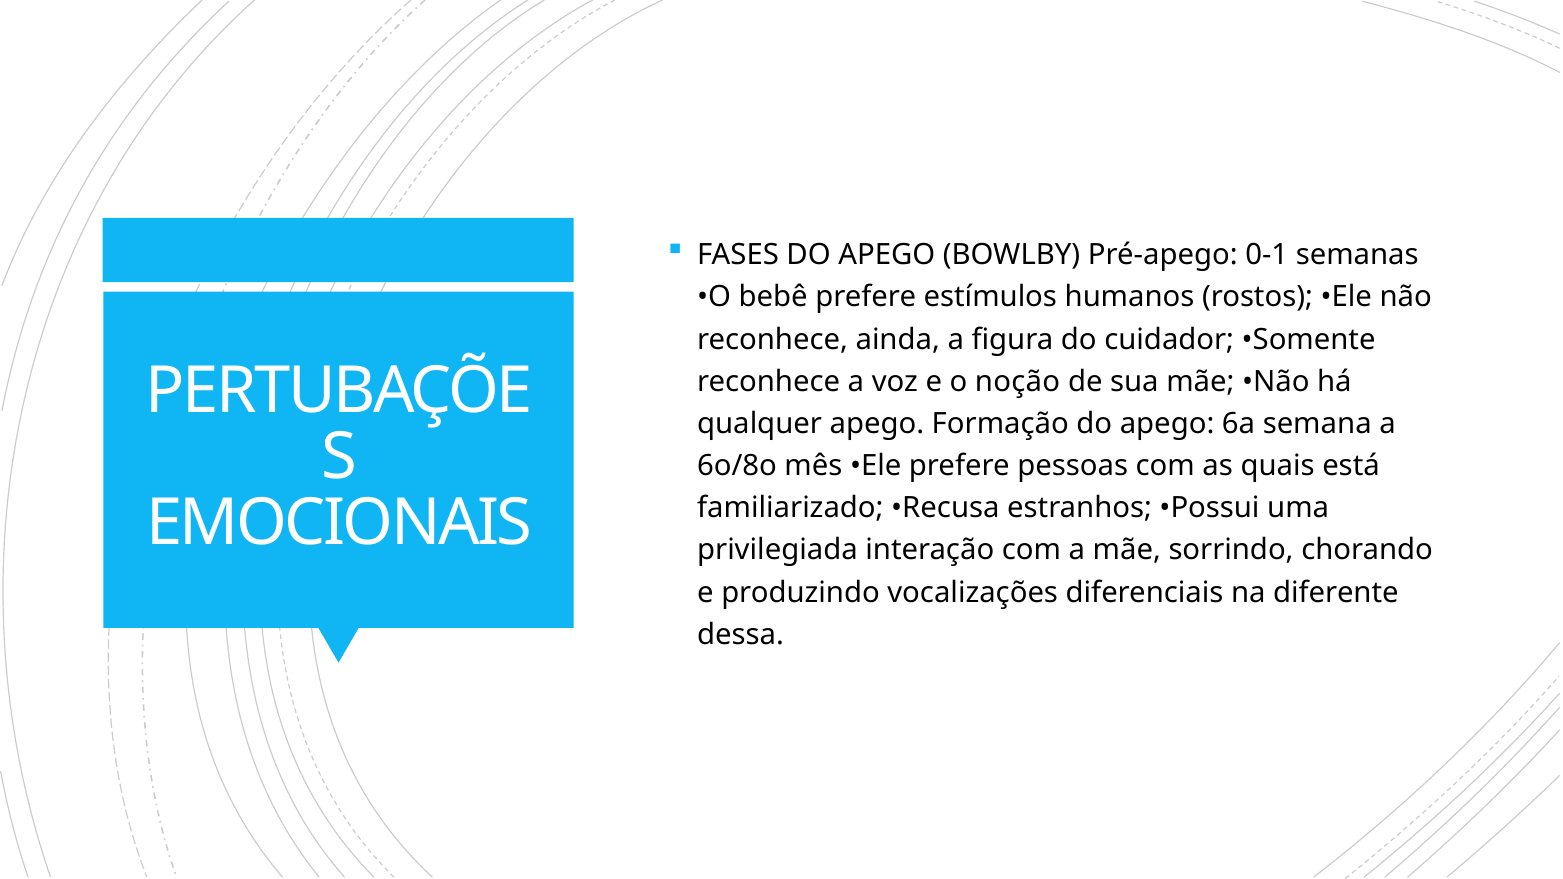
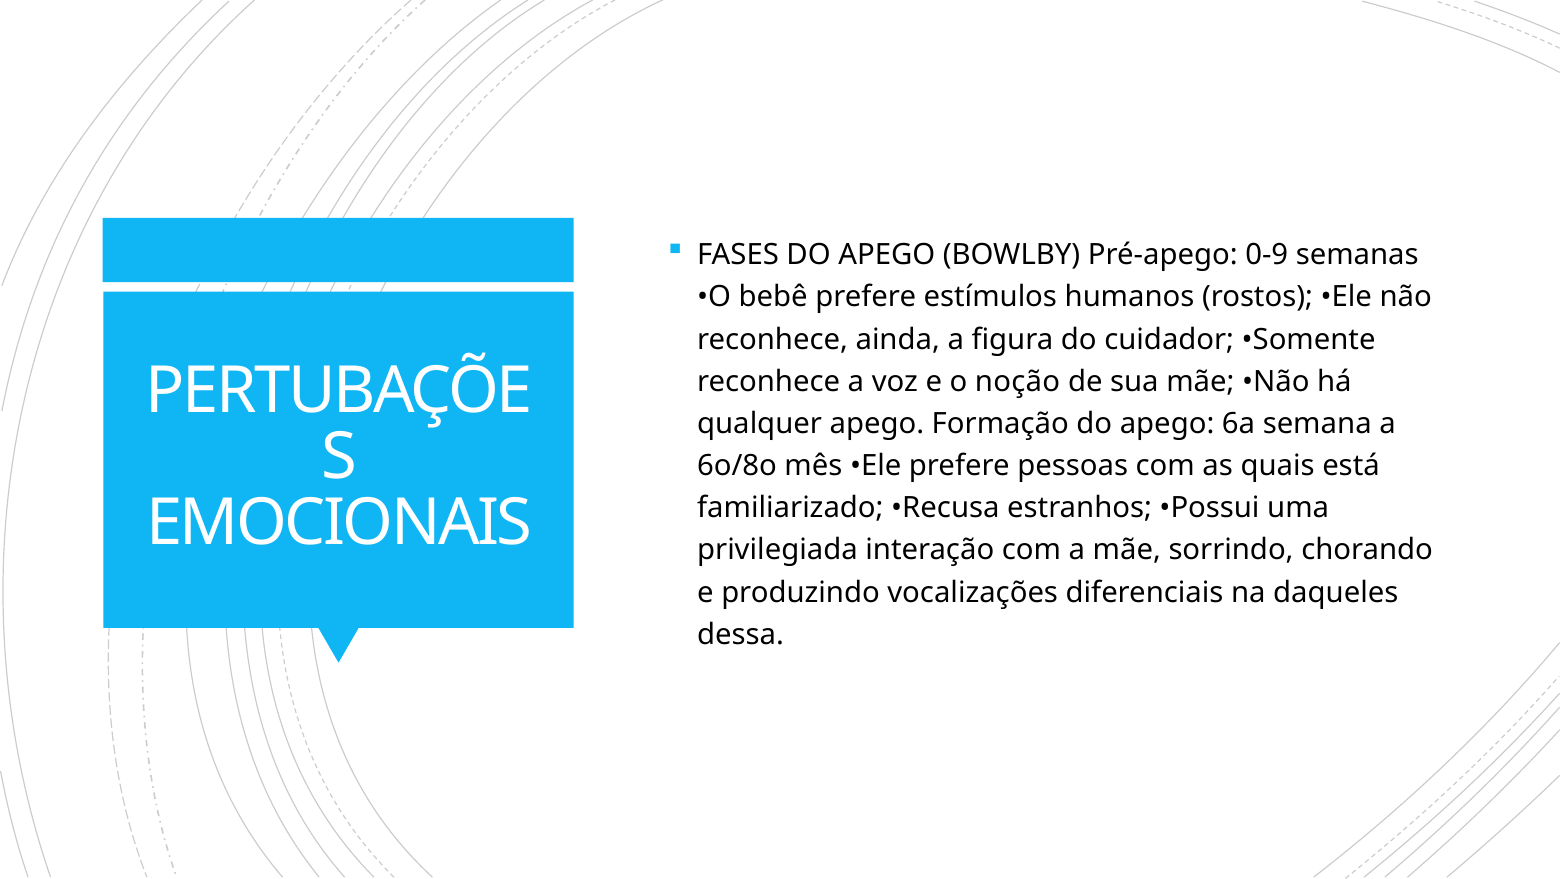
0-1: 0-1 -> 0-9
diferente: diferente -> daqueles
